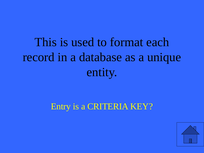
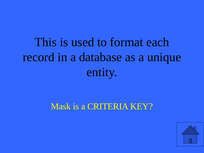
Entry: Entry -> Mask
